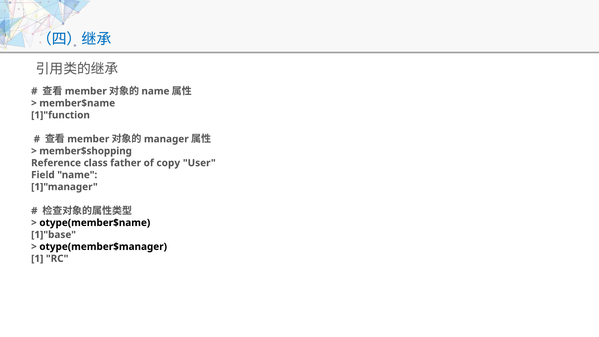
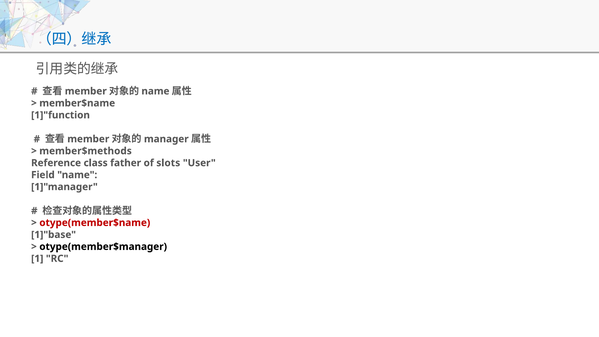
member$shopping: member$shopping -> member$methods
copy: copy -> slots
otype(member$name colour: black -> red
